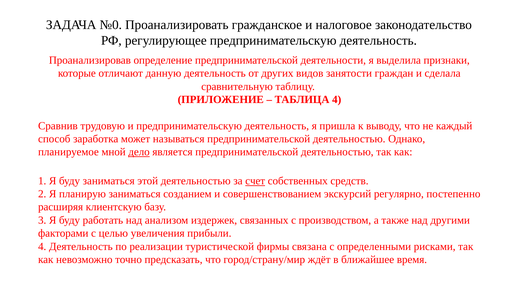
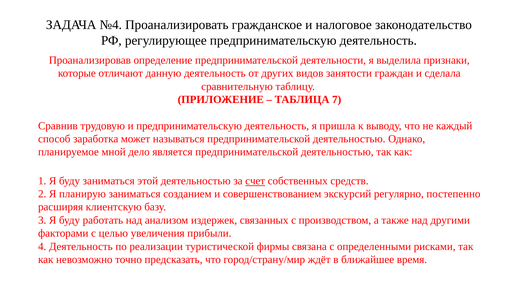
№0: №0 -> №4
ТАБЛИЦА 4: 4 -> 7
дело underline: present -> none
